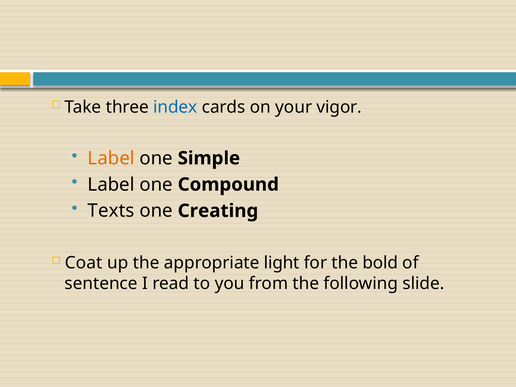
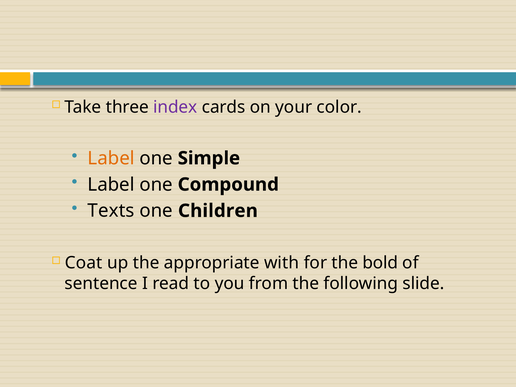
index colour: blue -> purple
vigor: vigor -> color
Creating: Creating -> Children
light: light -> with
